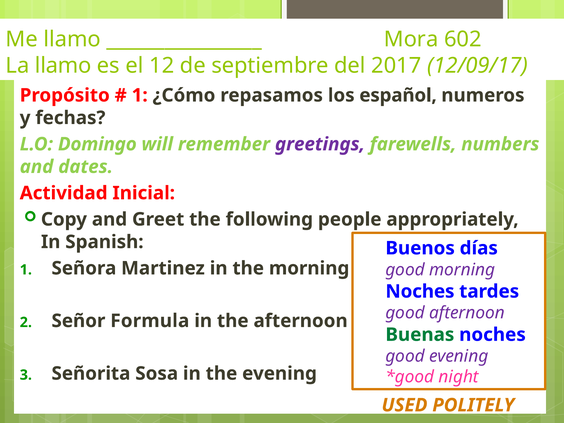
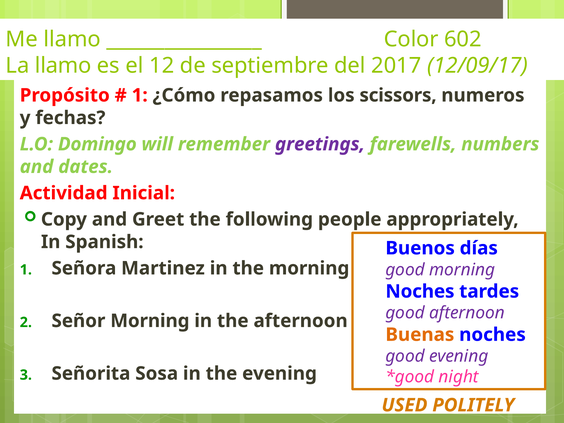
Mora: Mora -> Color
español: español -> scissors
Señor Formula: Formula -> Morning
Buenas colour: green -> orange
